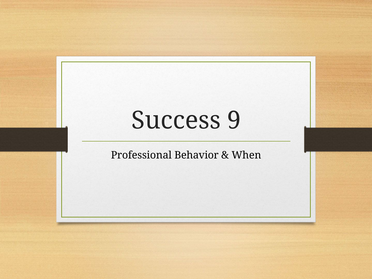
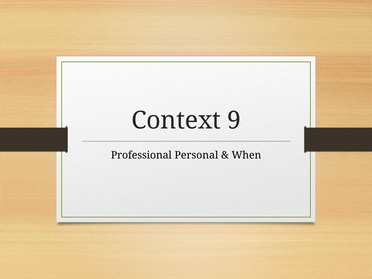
Success: Success -> Context
Behavior: Behavior -> Personal
